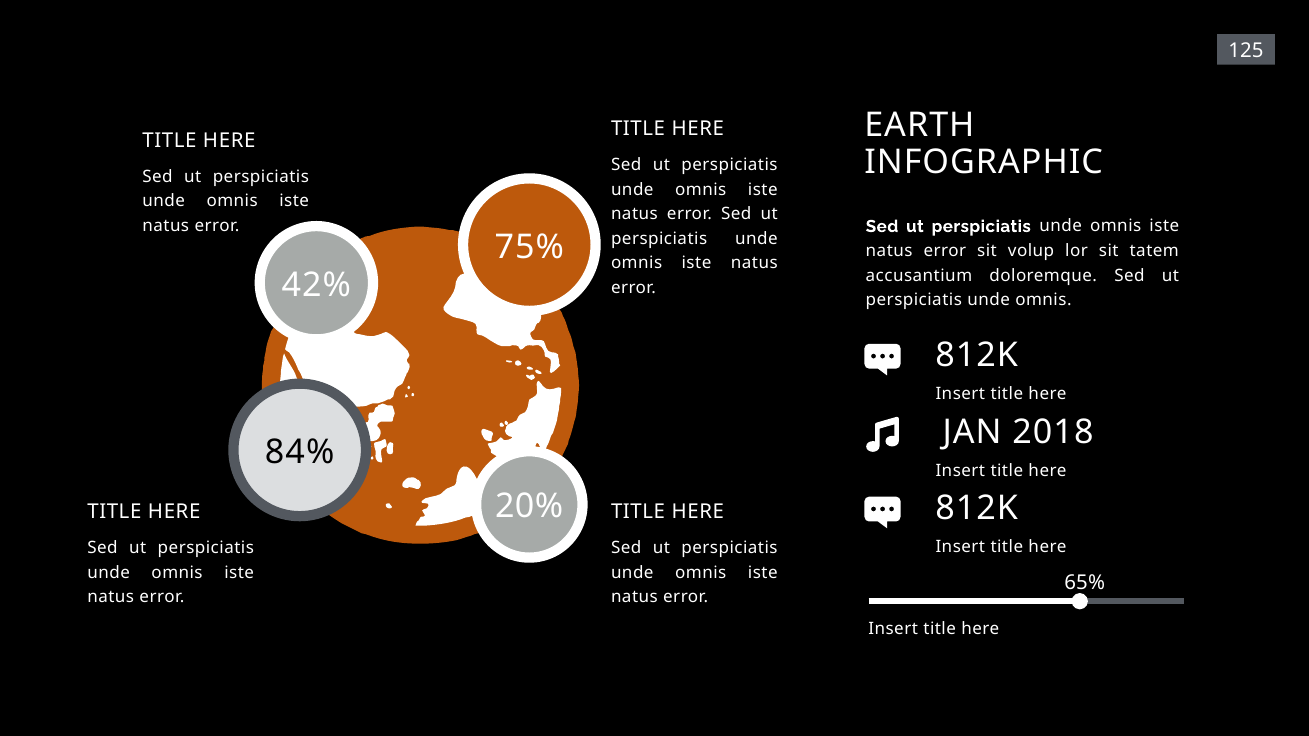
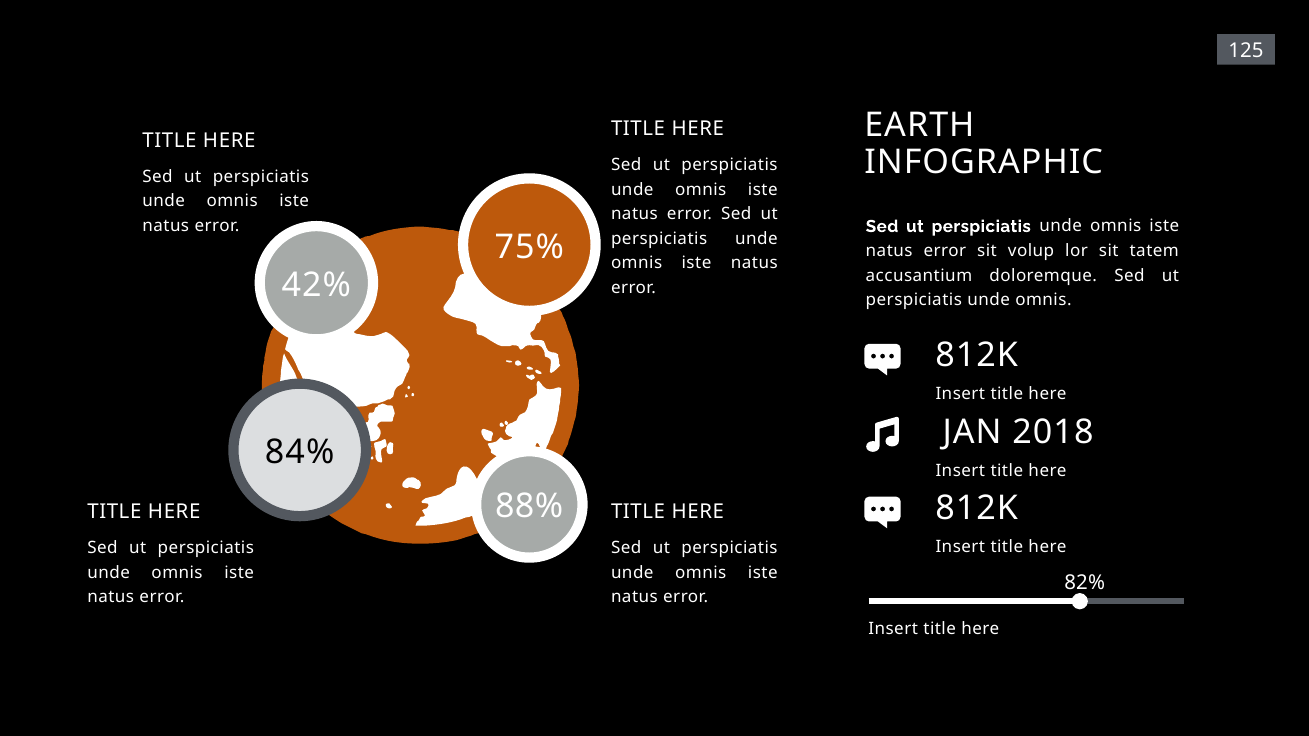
20%: 20% -> 88%
65%: 65% -> 82%
